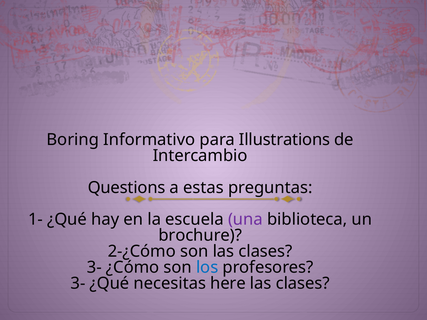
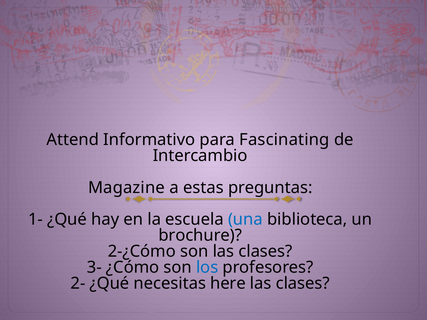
Boring: Boring -> Attend
Illustrations: Illustrations -> Fascinating
Questions: Questions -> Magazine
una colour: purple -> blue
3- at (78, 284): 3- -> 2-
